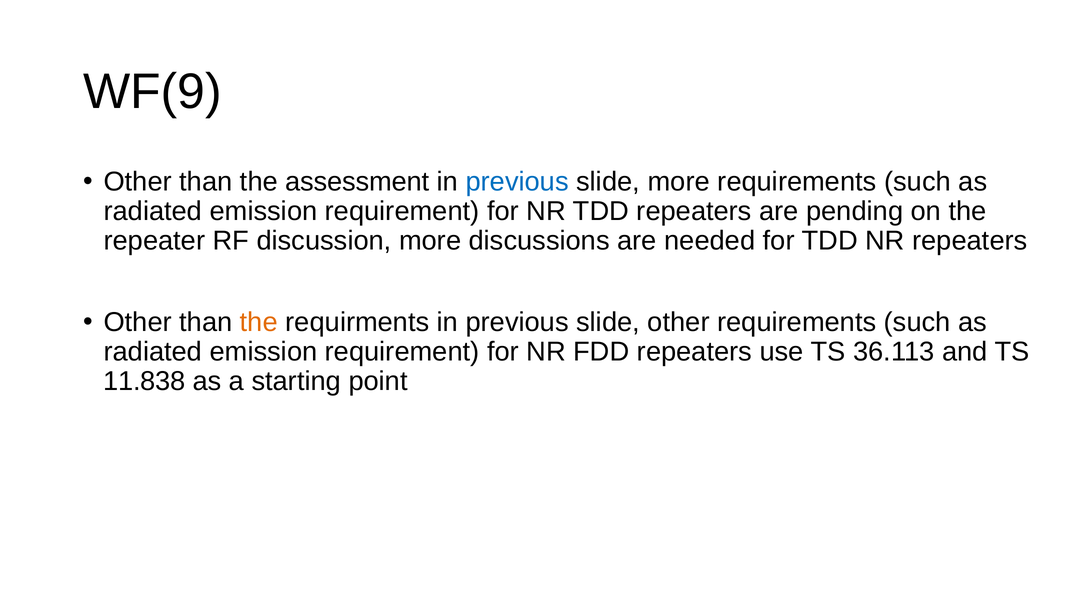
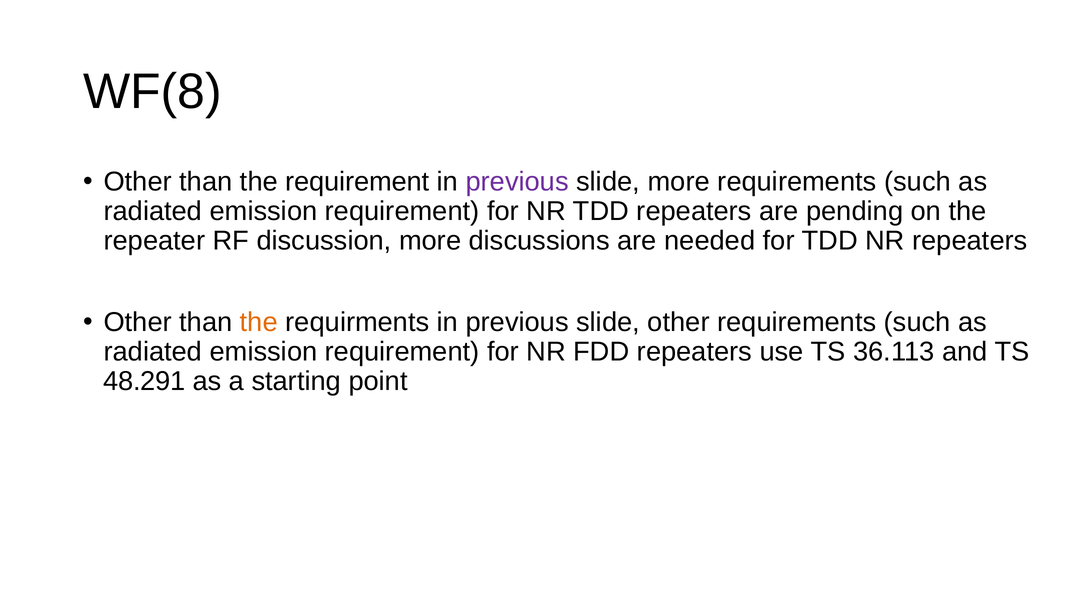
WF(9: WF(9 -> WF(8
the assessment: assessment -> requirement
previous at (517, 182) colour: blue -> purple
11.838: 11.838 -> 48.291
